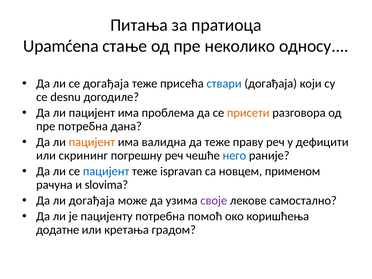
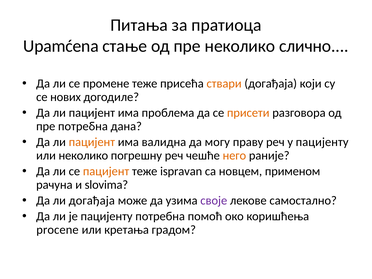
односу: односу -> слично
се догађаја: догађаја -> промене
ствари colour: blue -> orange
desnu: desnu -> нових
да теже: теже -> могу
у дефицити: дефицити -> пацијенту
или скрининг: скрининг -> неколико
него colour: blue -> orange
пацијент at (106, 171) colour: blue -> orange
додатне: додатне -> procene
